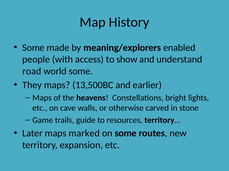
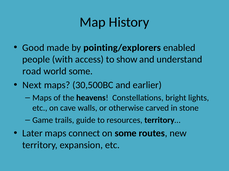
Some at (33, 48): Some -> Good
meaning/explorers: meaning/explorers -> pointing/explorers
They: They -> Next
13,500BC: 13,500BC -> 30,500BC
marked: marked -> connect
